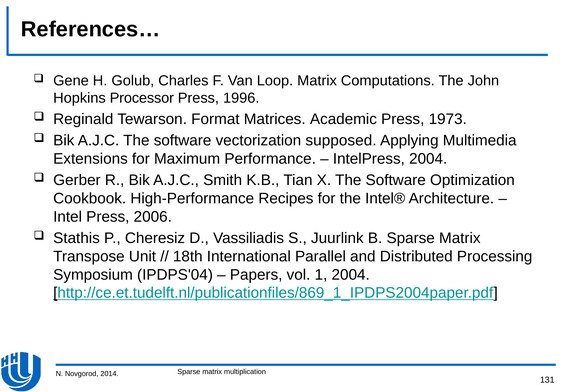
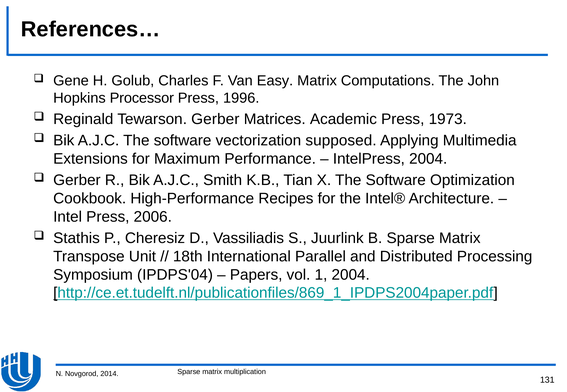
Loop: Loop -> Easy
Tewarson Format: Format -> Gerber
